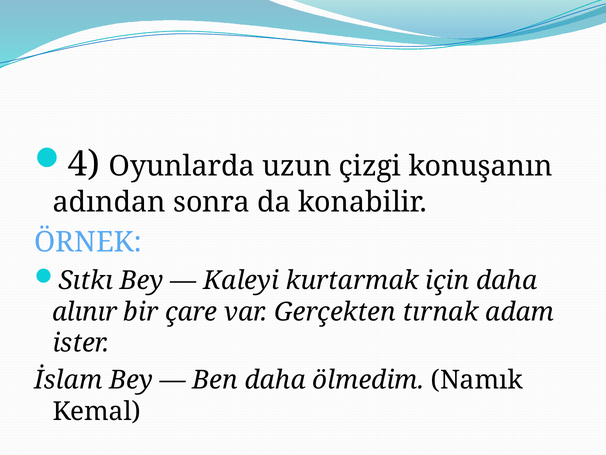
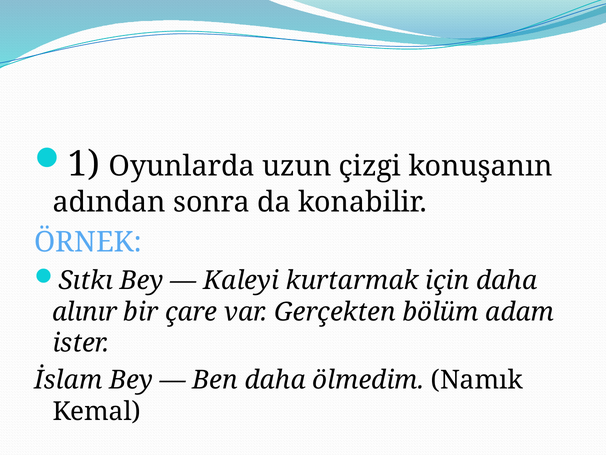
4: 4 -> 1
tırnak: tırnak -> bölüm
